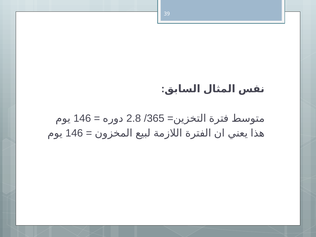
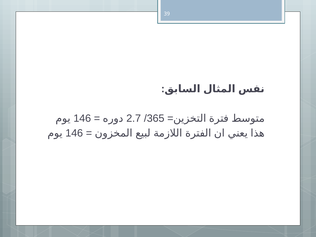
2.8: 2.8 -> 2.7
